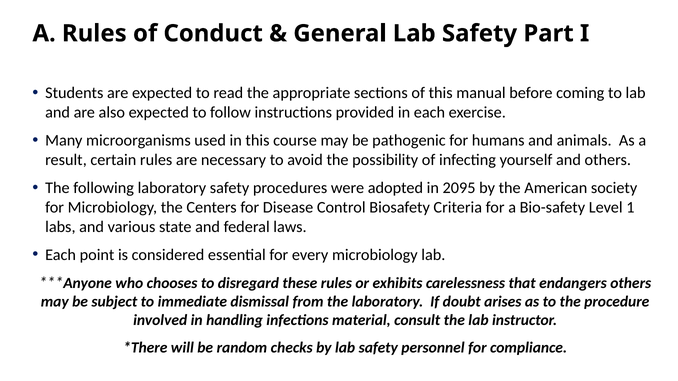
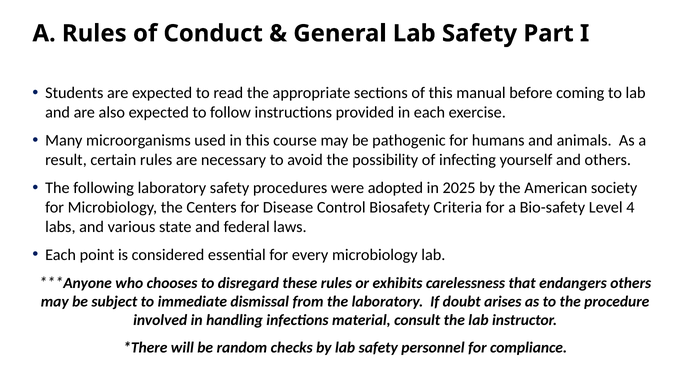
2095: 2095 -> 2025
1: 1 -> 4
